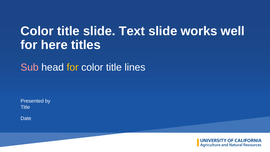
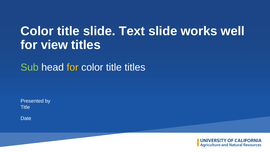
here: here -> view
Sub colour: pink -> light green
title lines: lines -> titles
